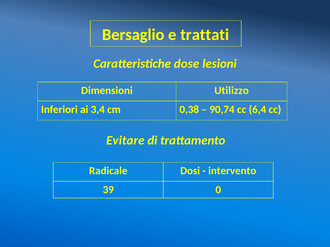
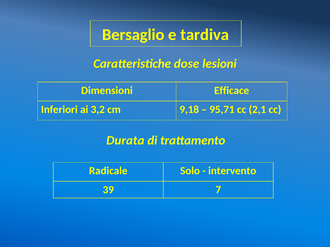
trattati: trattati -> tardiva
Utilizzo: Utilizzo -> Efficace
3,4: 3,4 -> 3,2
0,38: 0,38 -> 9,18
90,74: 90,74 -> 95,71
6,4: 6,4 -> 2,1
Evitare: Evitare -> Durata
Dosi: Dosi -> Solo
0: 0 -> 7
